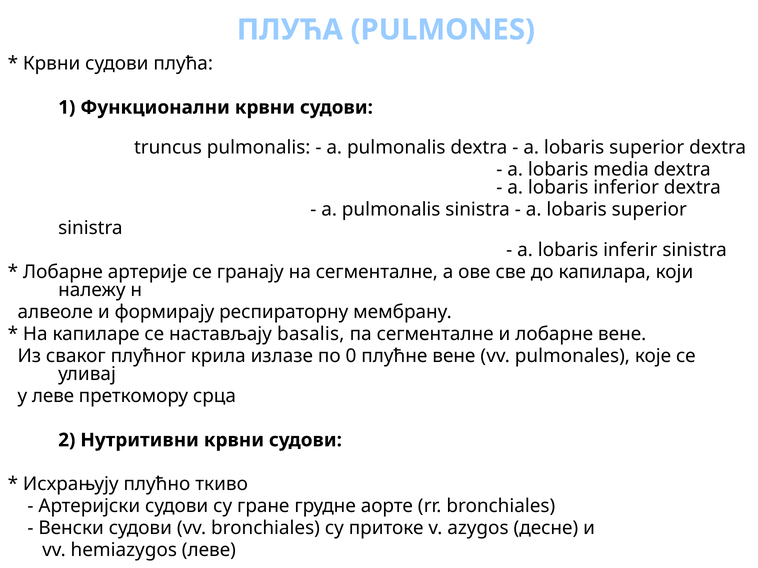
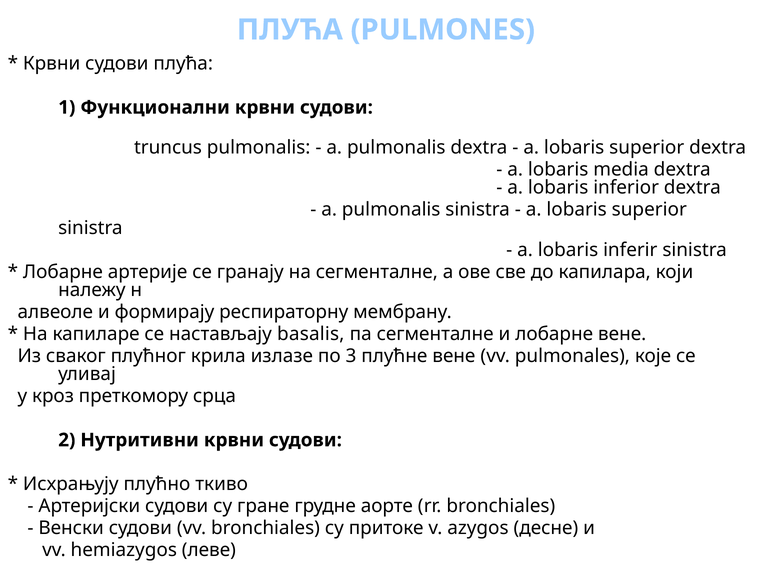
0: 0 -> 3
у леве: леве -> кроз
